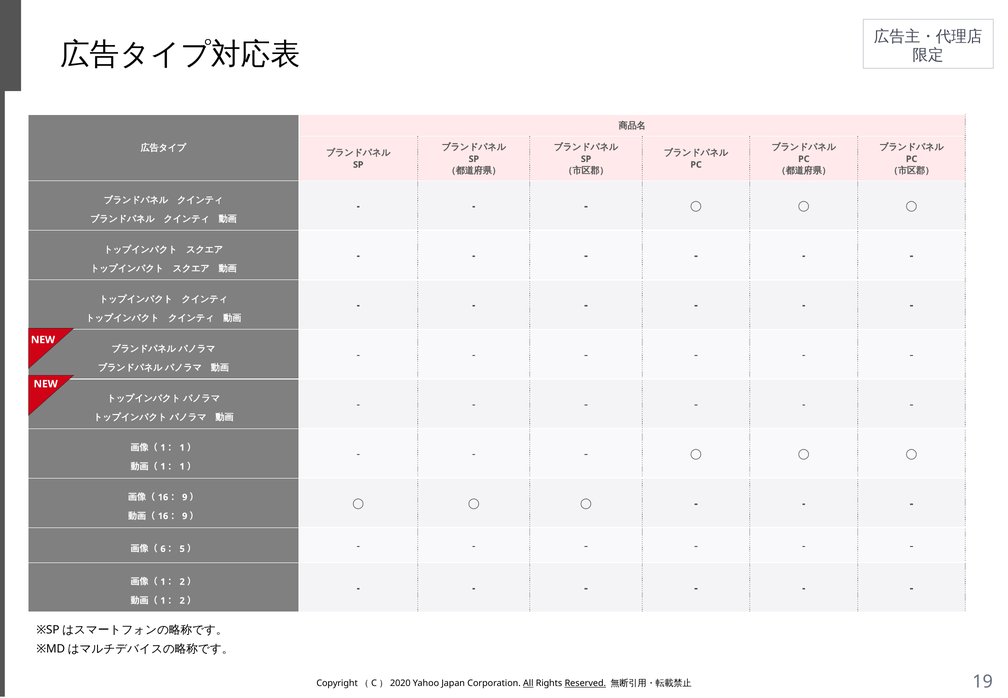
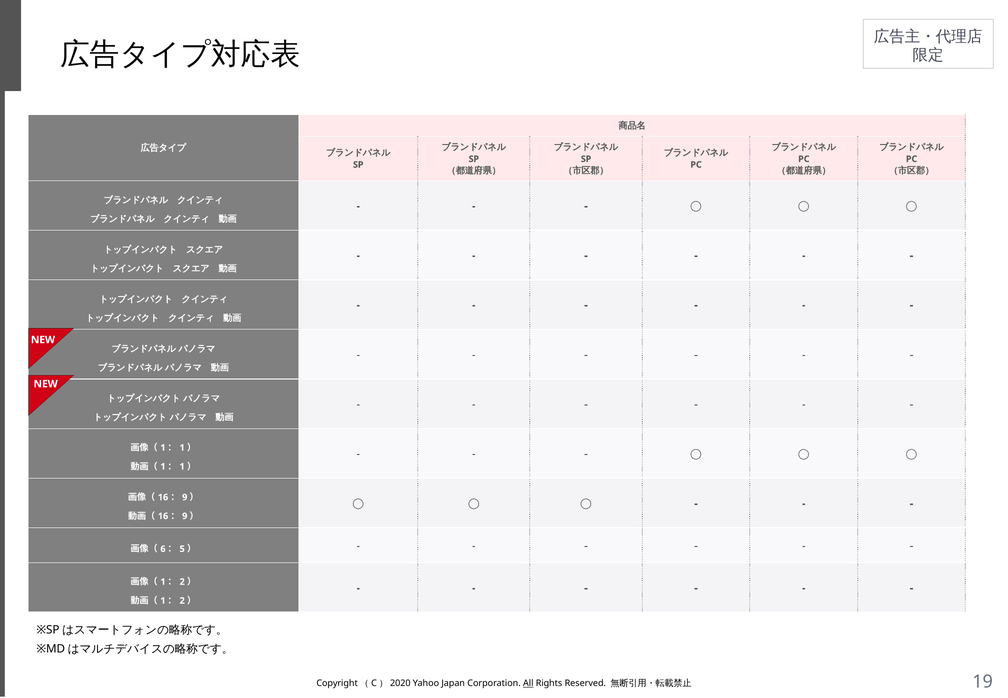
Reserved underline: present -> none
